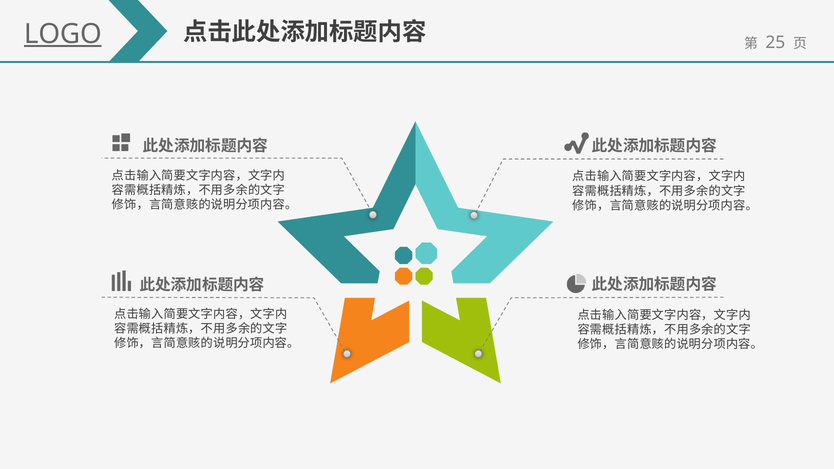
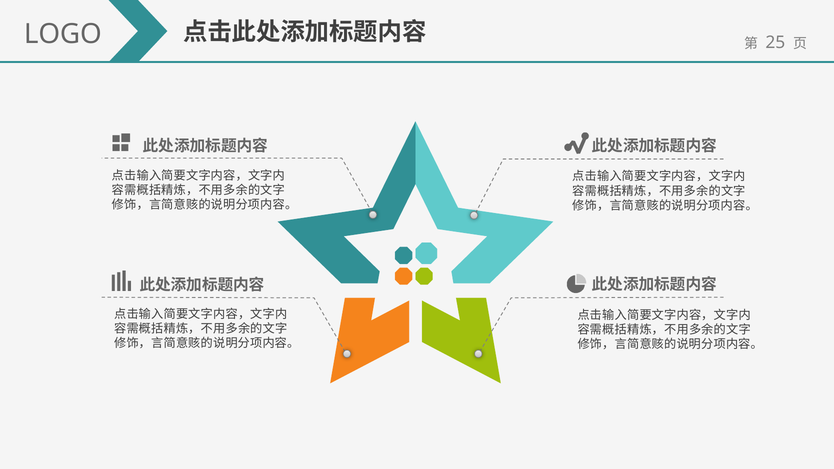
LOGO underline: present -> none
